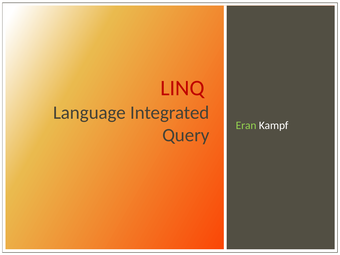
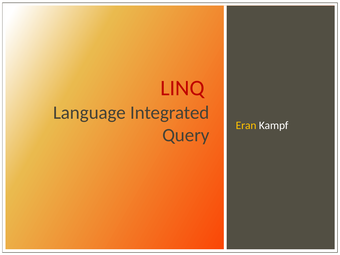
Eran colour: light green -> yellow
